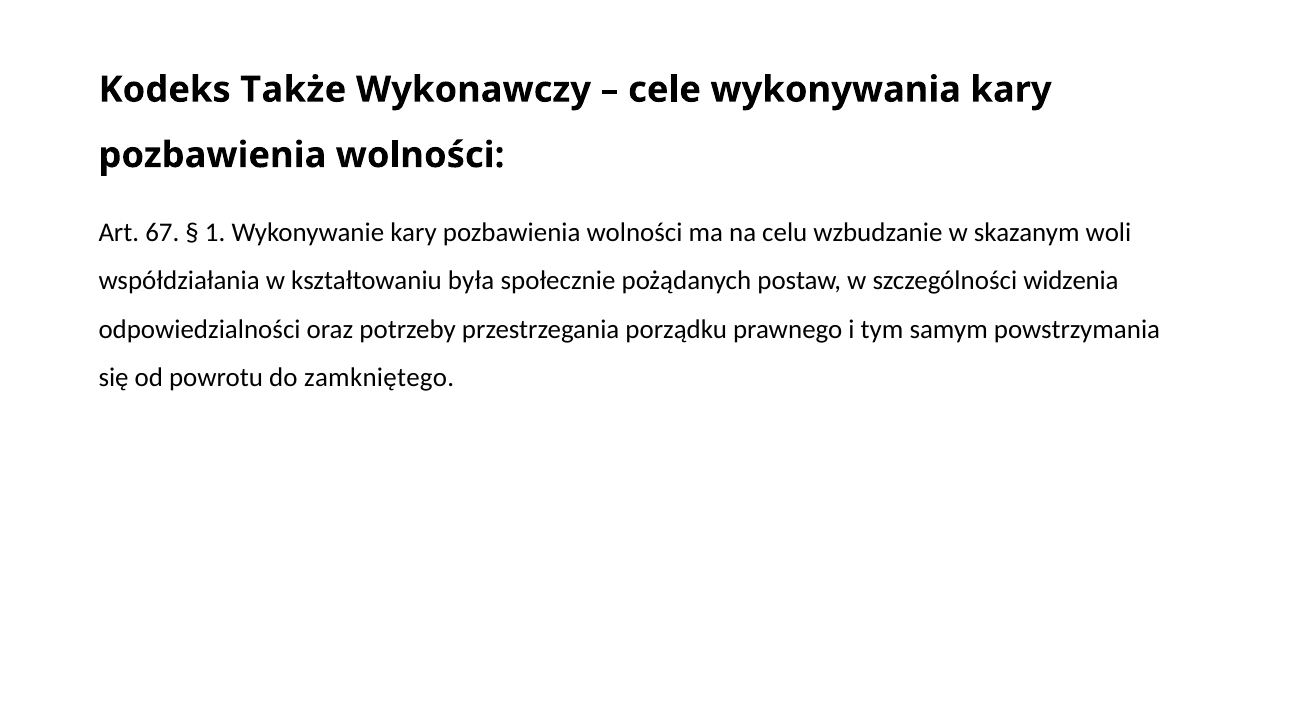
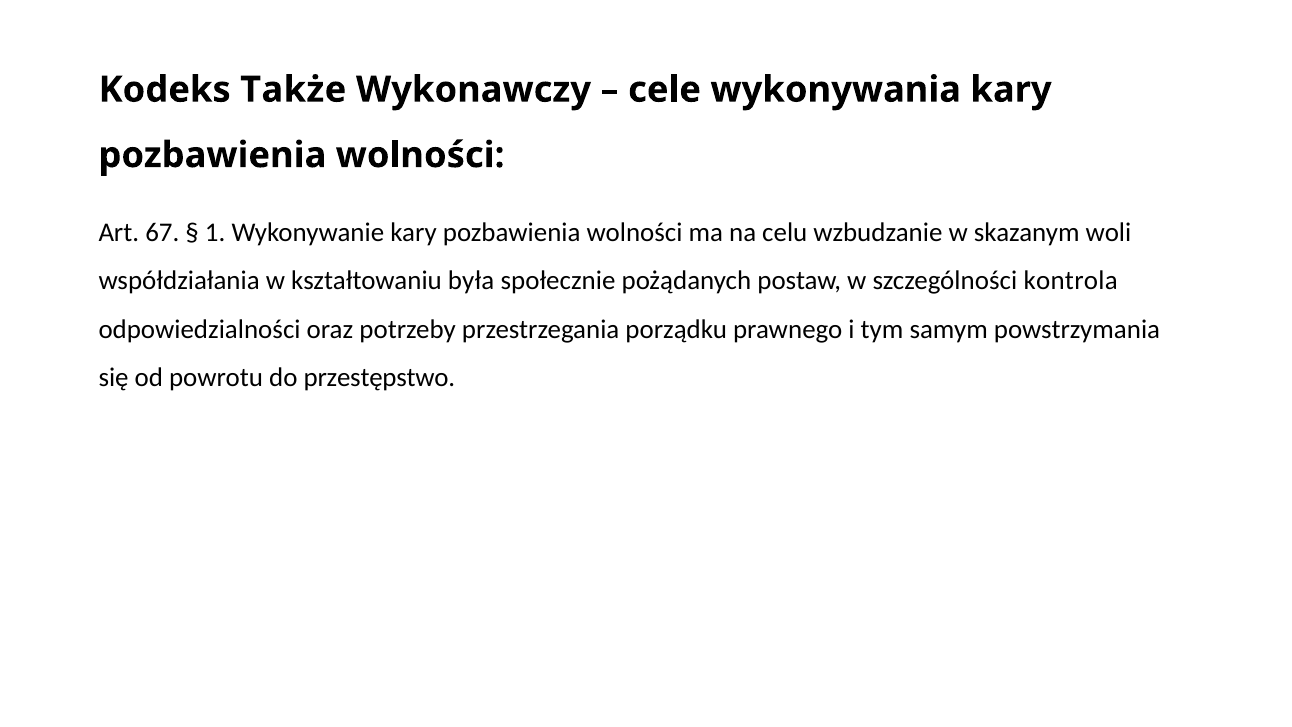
widzenia: widzenia -> kontrola
zamkniętego: zamkniętego -> przestępstwo
